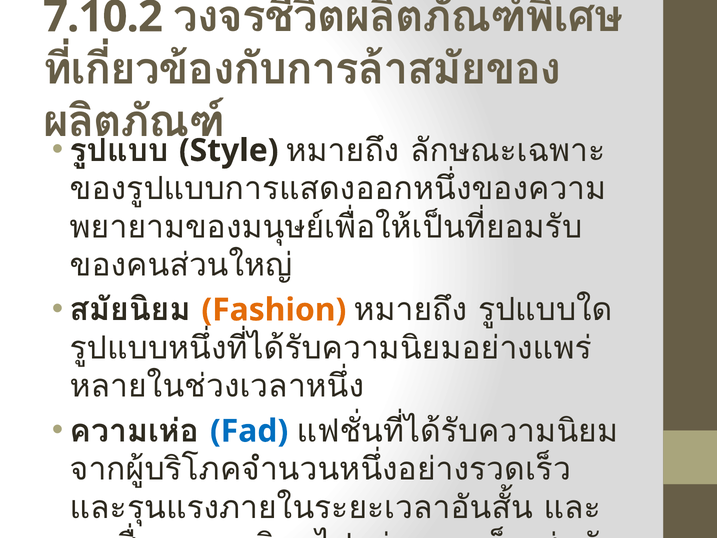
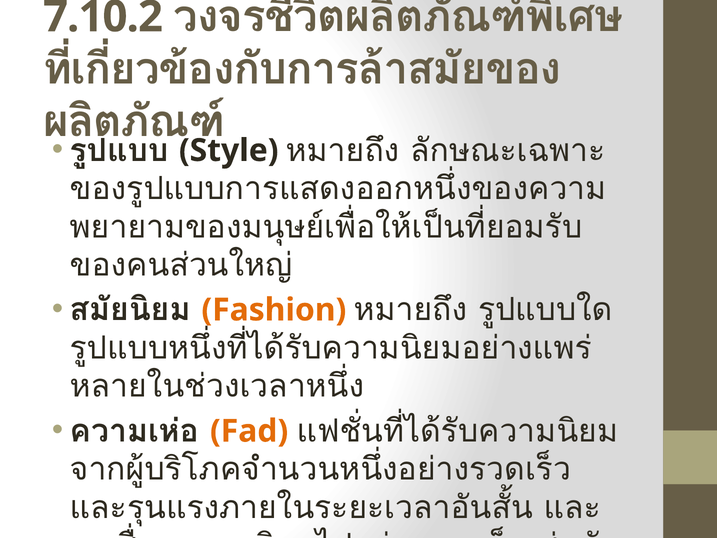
Fad colour: blue -> orange
